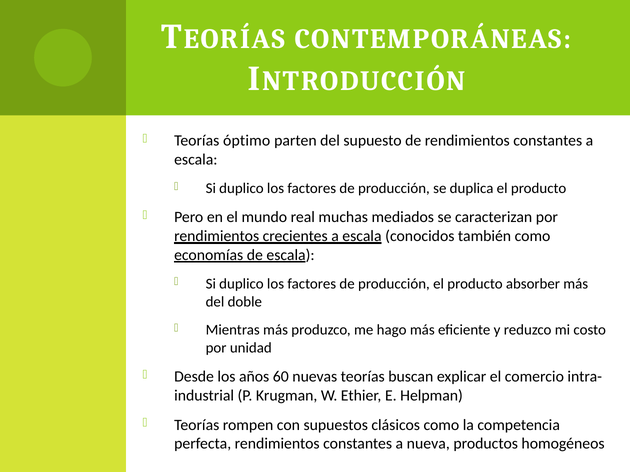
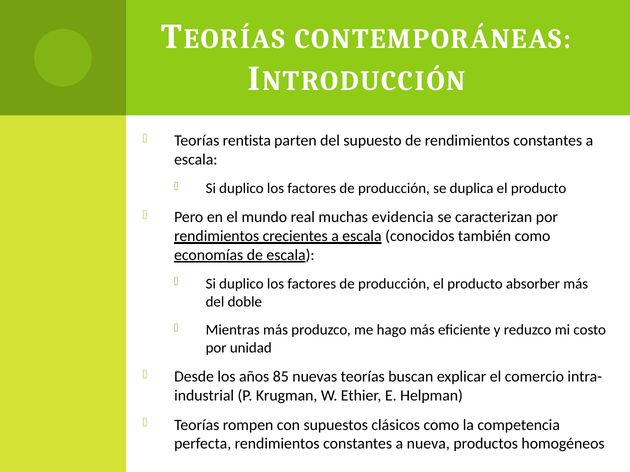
óptimo: óptimo -> rentista
mediados: mediados -> evidencia
60: 60 -> 85
